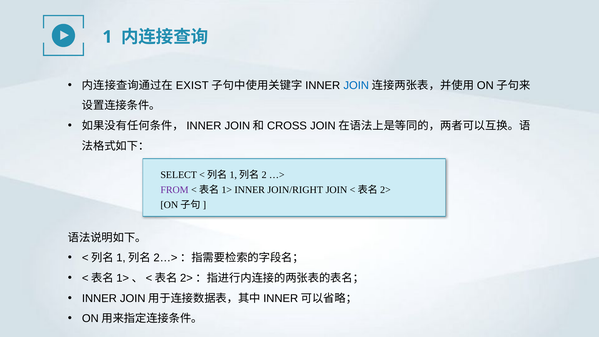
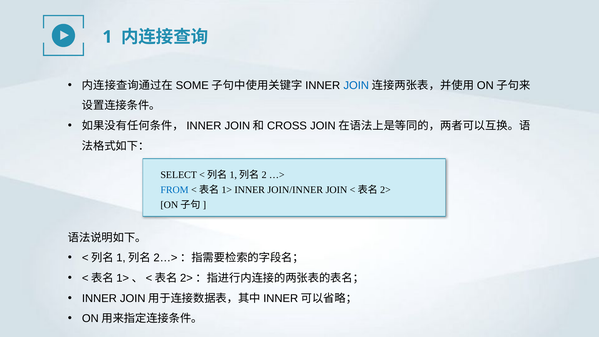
EXIST: EXIST -> SOME
FROM colour: purple -> blue
JOIN/RIGHT: JOIN/RIGHT -> JOIN/INNER
